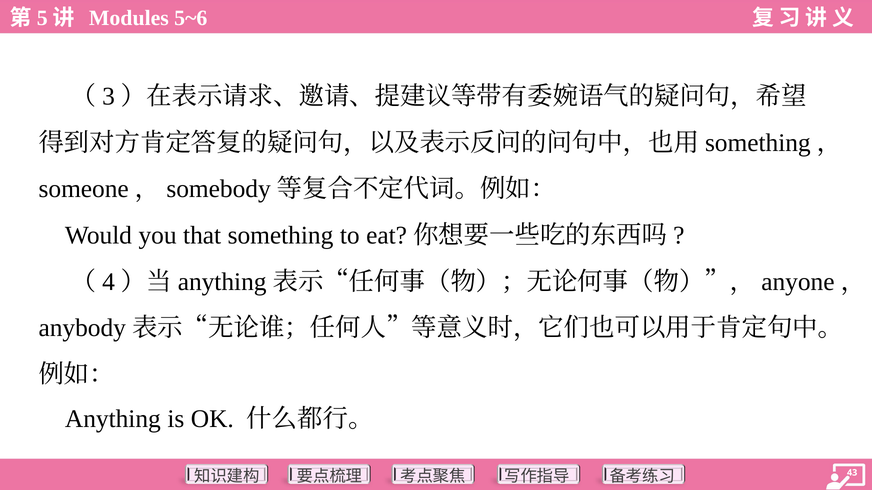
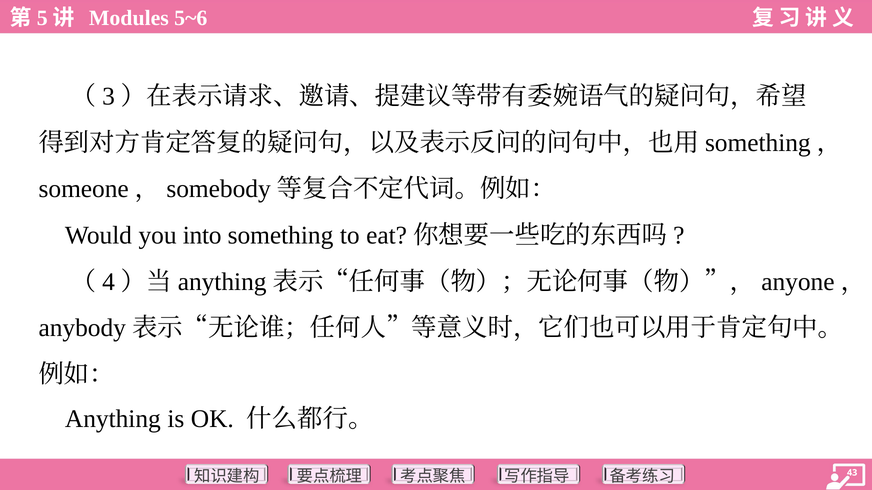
that: that -> into
